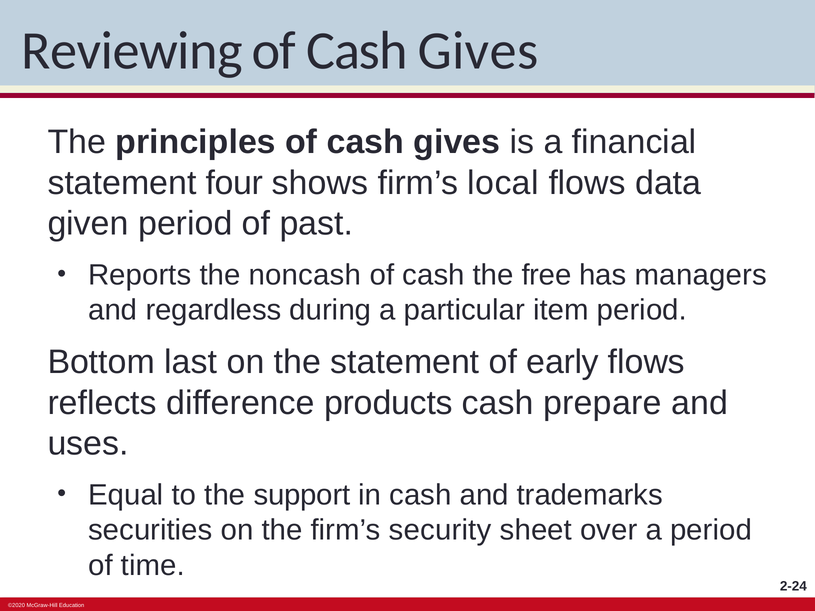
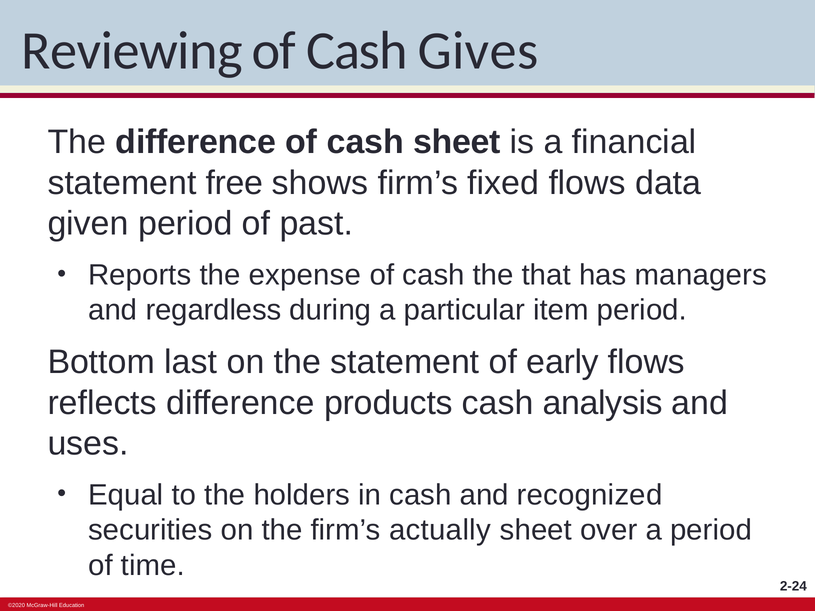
The principles: principles -> difference
gives at (457, 142): gives -> sheet
four: four -> free
local: local -> fixed
noncash: noncash -> expense
free: free -> that
prepare: prepare -> analysis
support: support -> holders
trademarks: trademarks -> recognized
security: security -> actually
